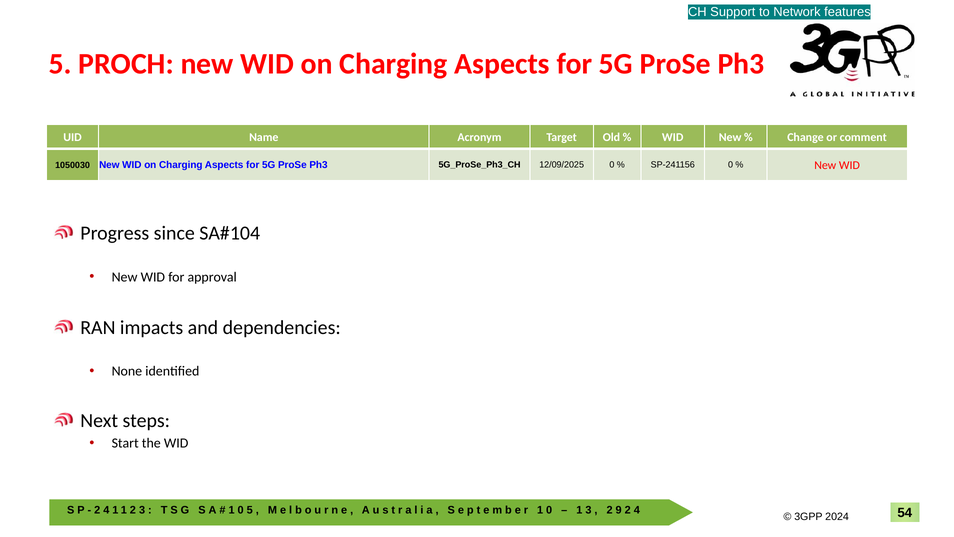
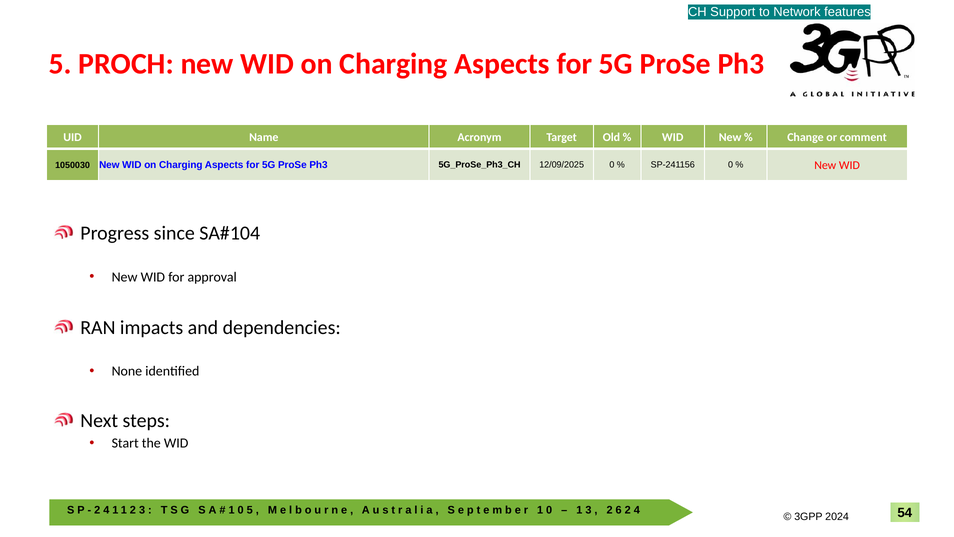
9: 9 -> 6
